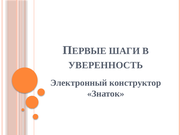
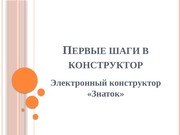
УВЕРЕННОСТЬ at (106, 65): УВЕРЕННОСТЬ -> КОНСТРУКТОР
